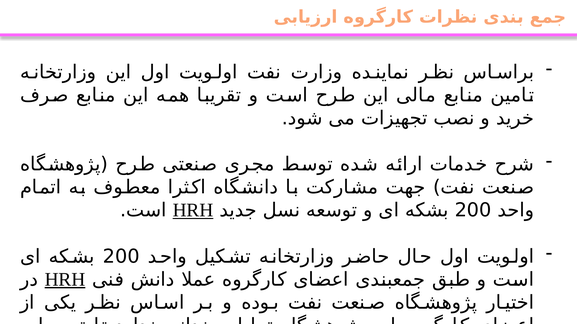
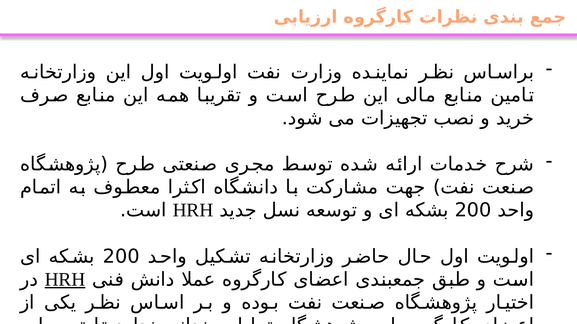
HRH at (193, 211) underline: present -> none
